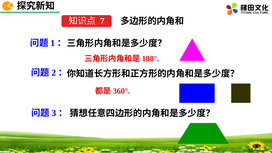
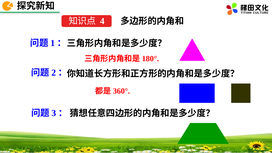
7: 7 -> 4
